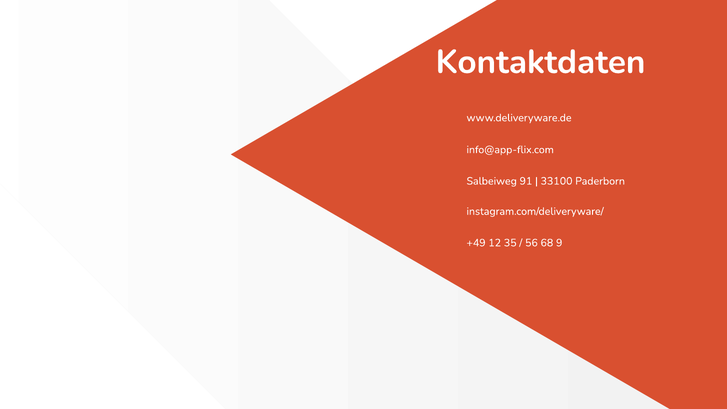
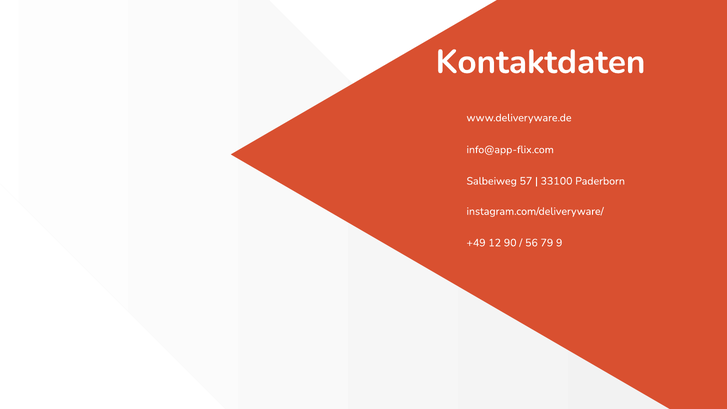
91: 91 -> 57
35: 35 -> 90
68: 68 -> 79
